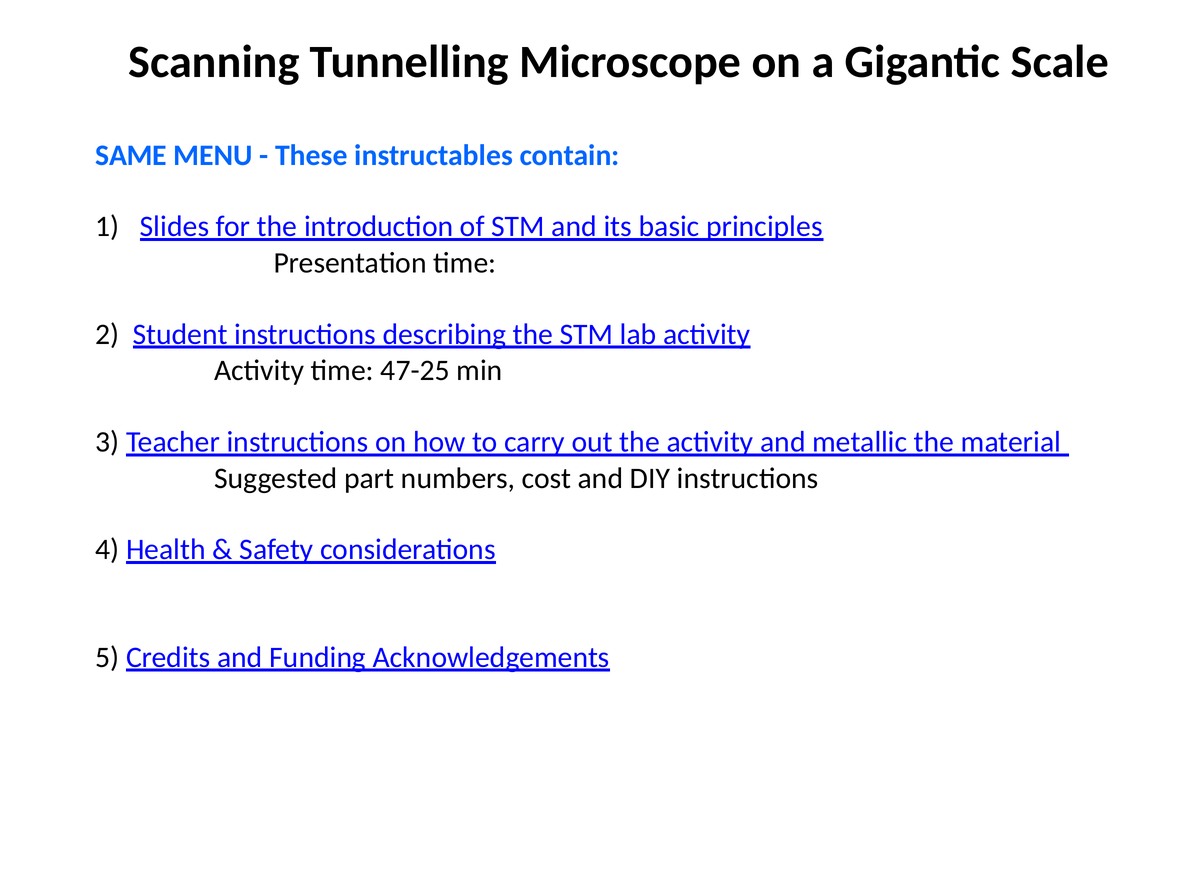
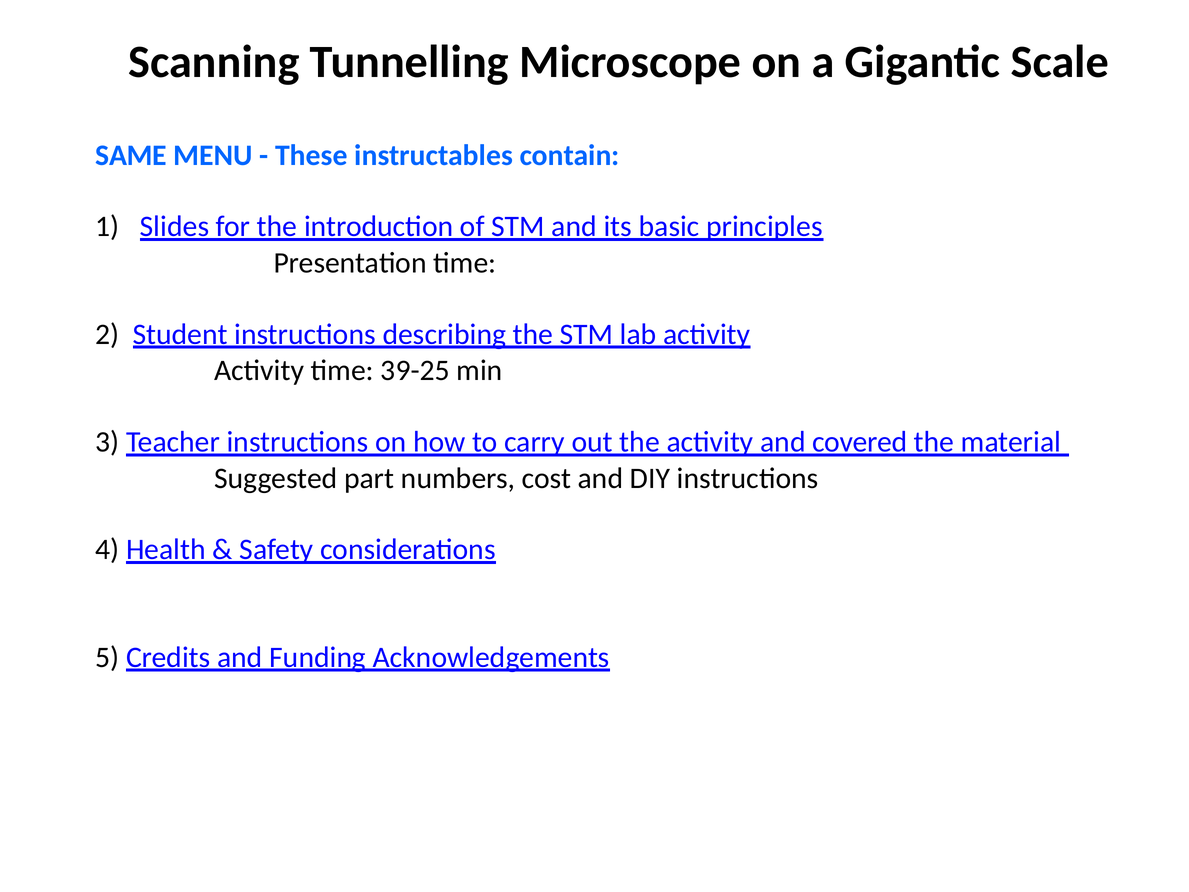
47-25: 47-25 -> 39-25
metallic: metallic -> covered
